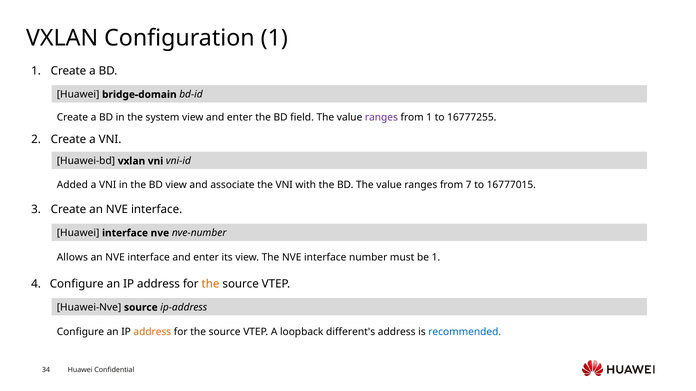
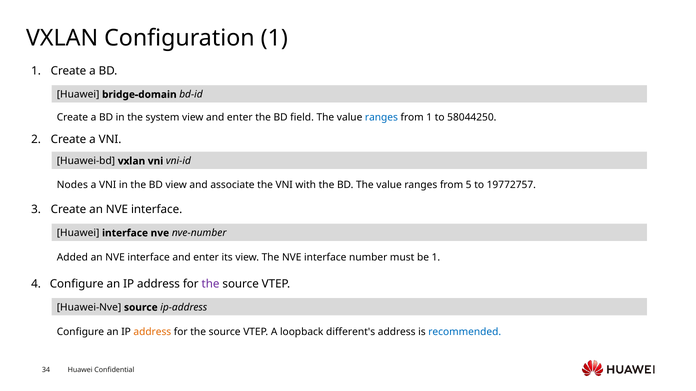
ranges at (381, 117) colour: purple -> blue
16777255: 16777255 -> 58044250
Added: Added -> Nodes
7: 7 -> 5
16777015: 16777015 -> 19772757
Allows: Allows -> Added
the at (211, 284) colour: orange -> purple
